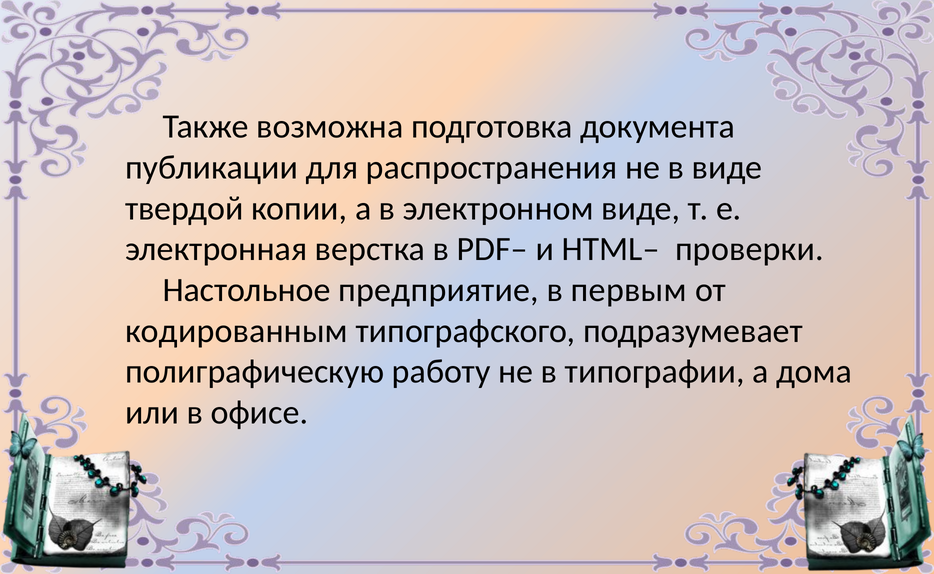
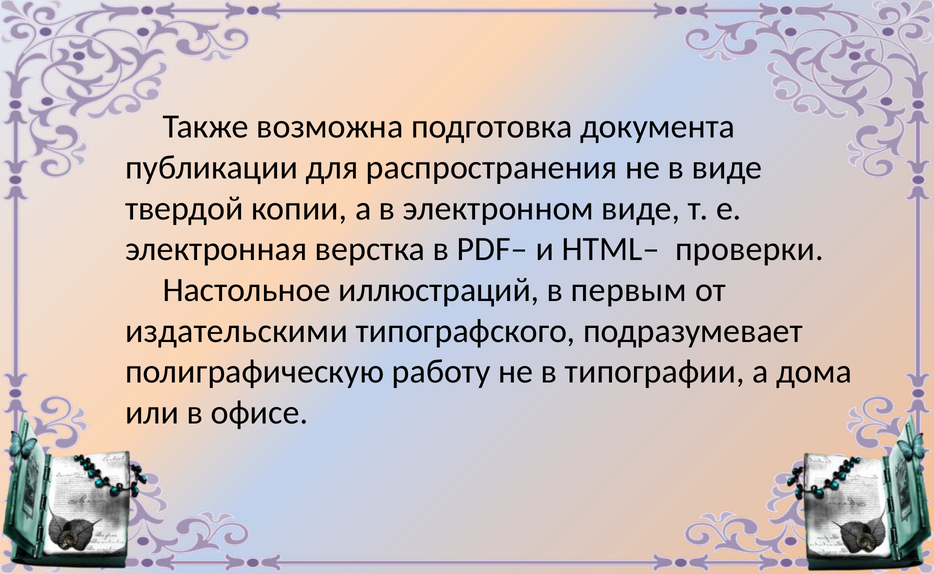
предприятие: предприятие -> иллюстраций
кодированным: кодированным -> издательскими
